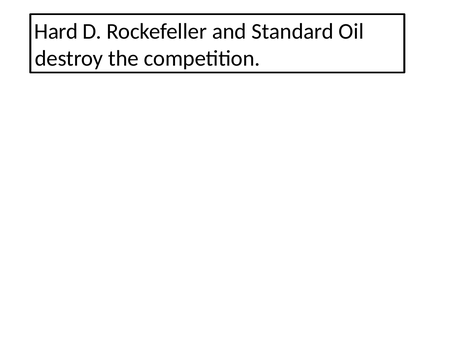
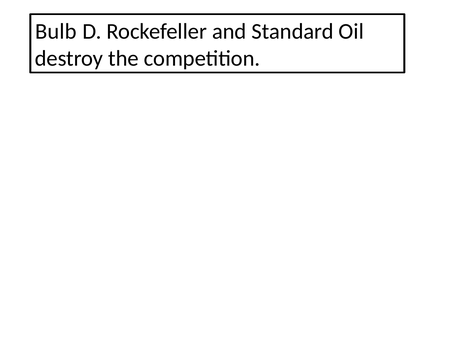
Hard: Hard -> Bulb
